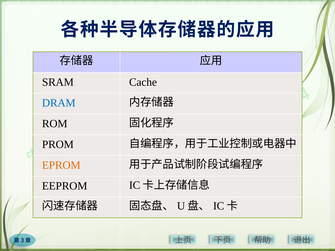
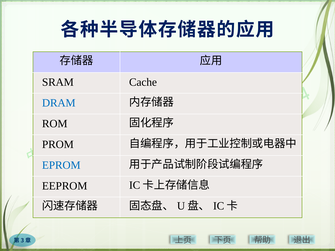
EPROM colour: orange -> blue
